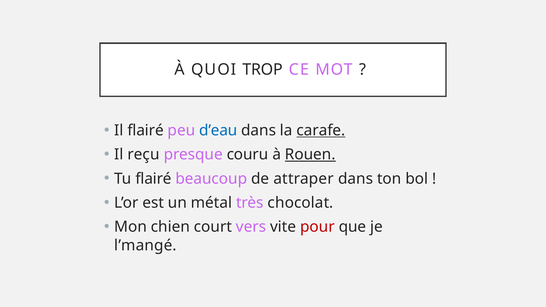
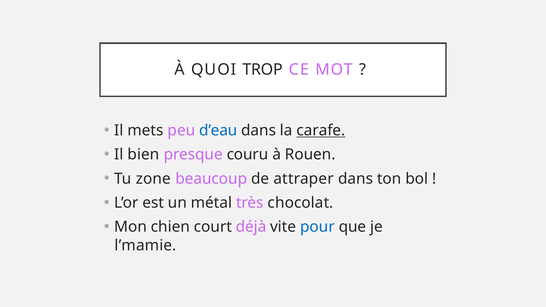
Il flairé: flairé -> mets
reçu: reçu -> bien
Rouen underline: present -> none
Tu flairé: flairé -> zone
vers: vers -> déjà
pour colour: red -> blue
l’mangé: l’mangé -> l’mamie
